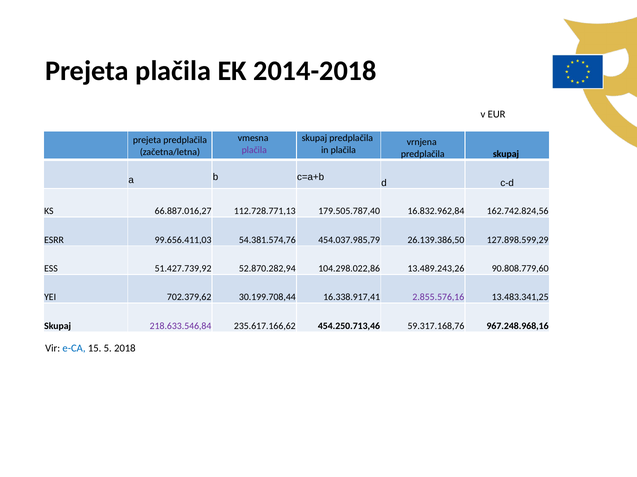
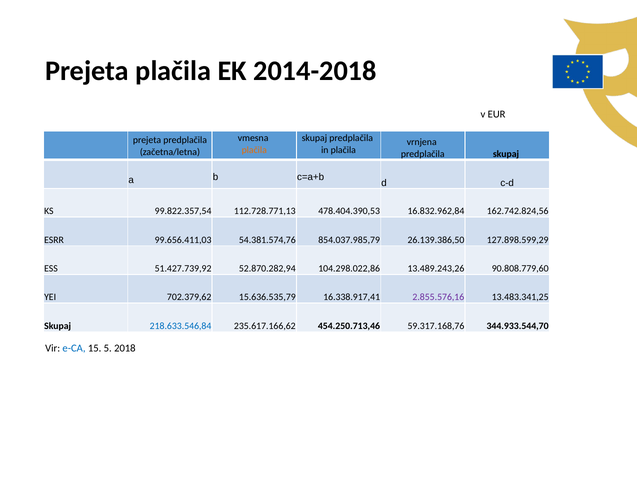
plačila at (254, 150) colour: purple -> orange
66.887.016,27: 66.887.016,27 -> 99.822.357,54
179.505.787,40: 179.505.787,40 -> 478.404.390,53
454.037.985,79: 454.037.985,79 -> 854.037.985,79
30.199.708,44: 30.199.708,44 -> 15.636.535,79
218.633.546,84 colour: purple -> blue
967.248.968,16: 967.248.968,16 -> 344.933.544,70
